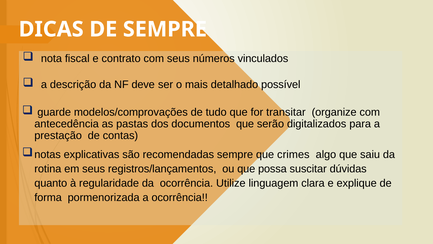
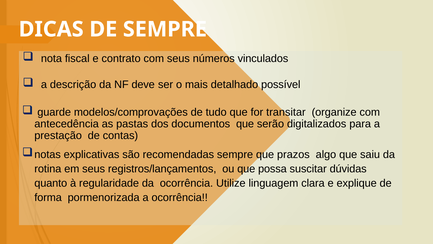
crimes: crimes -> prazos
